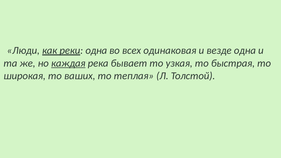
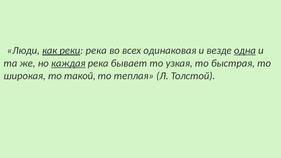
реки одна: одна -> река
одна at (245, 50) underline: none -> present
ваших: ваших -> такой
